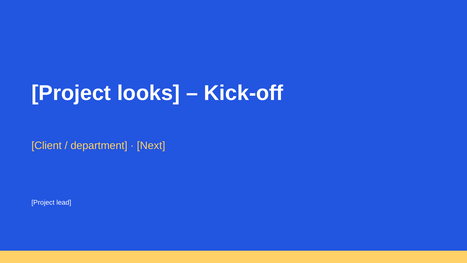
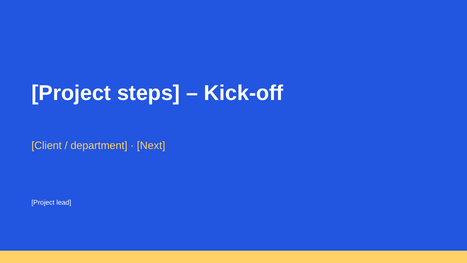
looks: looks -> steps
